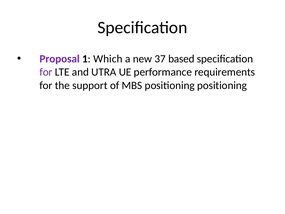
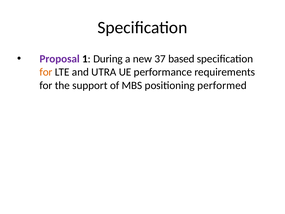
Which: Which -> During
for at (46, 72) colour: purple -> orange
positioning positioning: positioning -> performed
